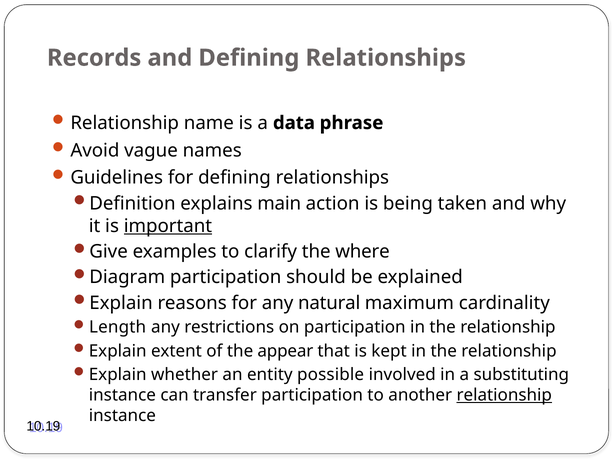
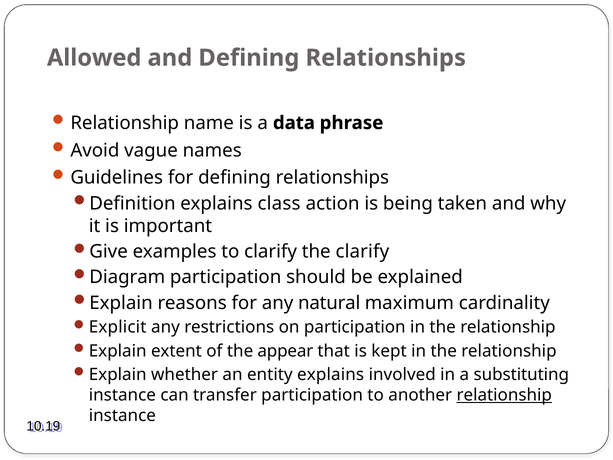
Records: Records -> Allowed
main: main -> class
important underline: present -> none
the where: where -> clarify
Length: Length -> Explicit
entity possible: possible -> explains
